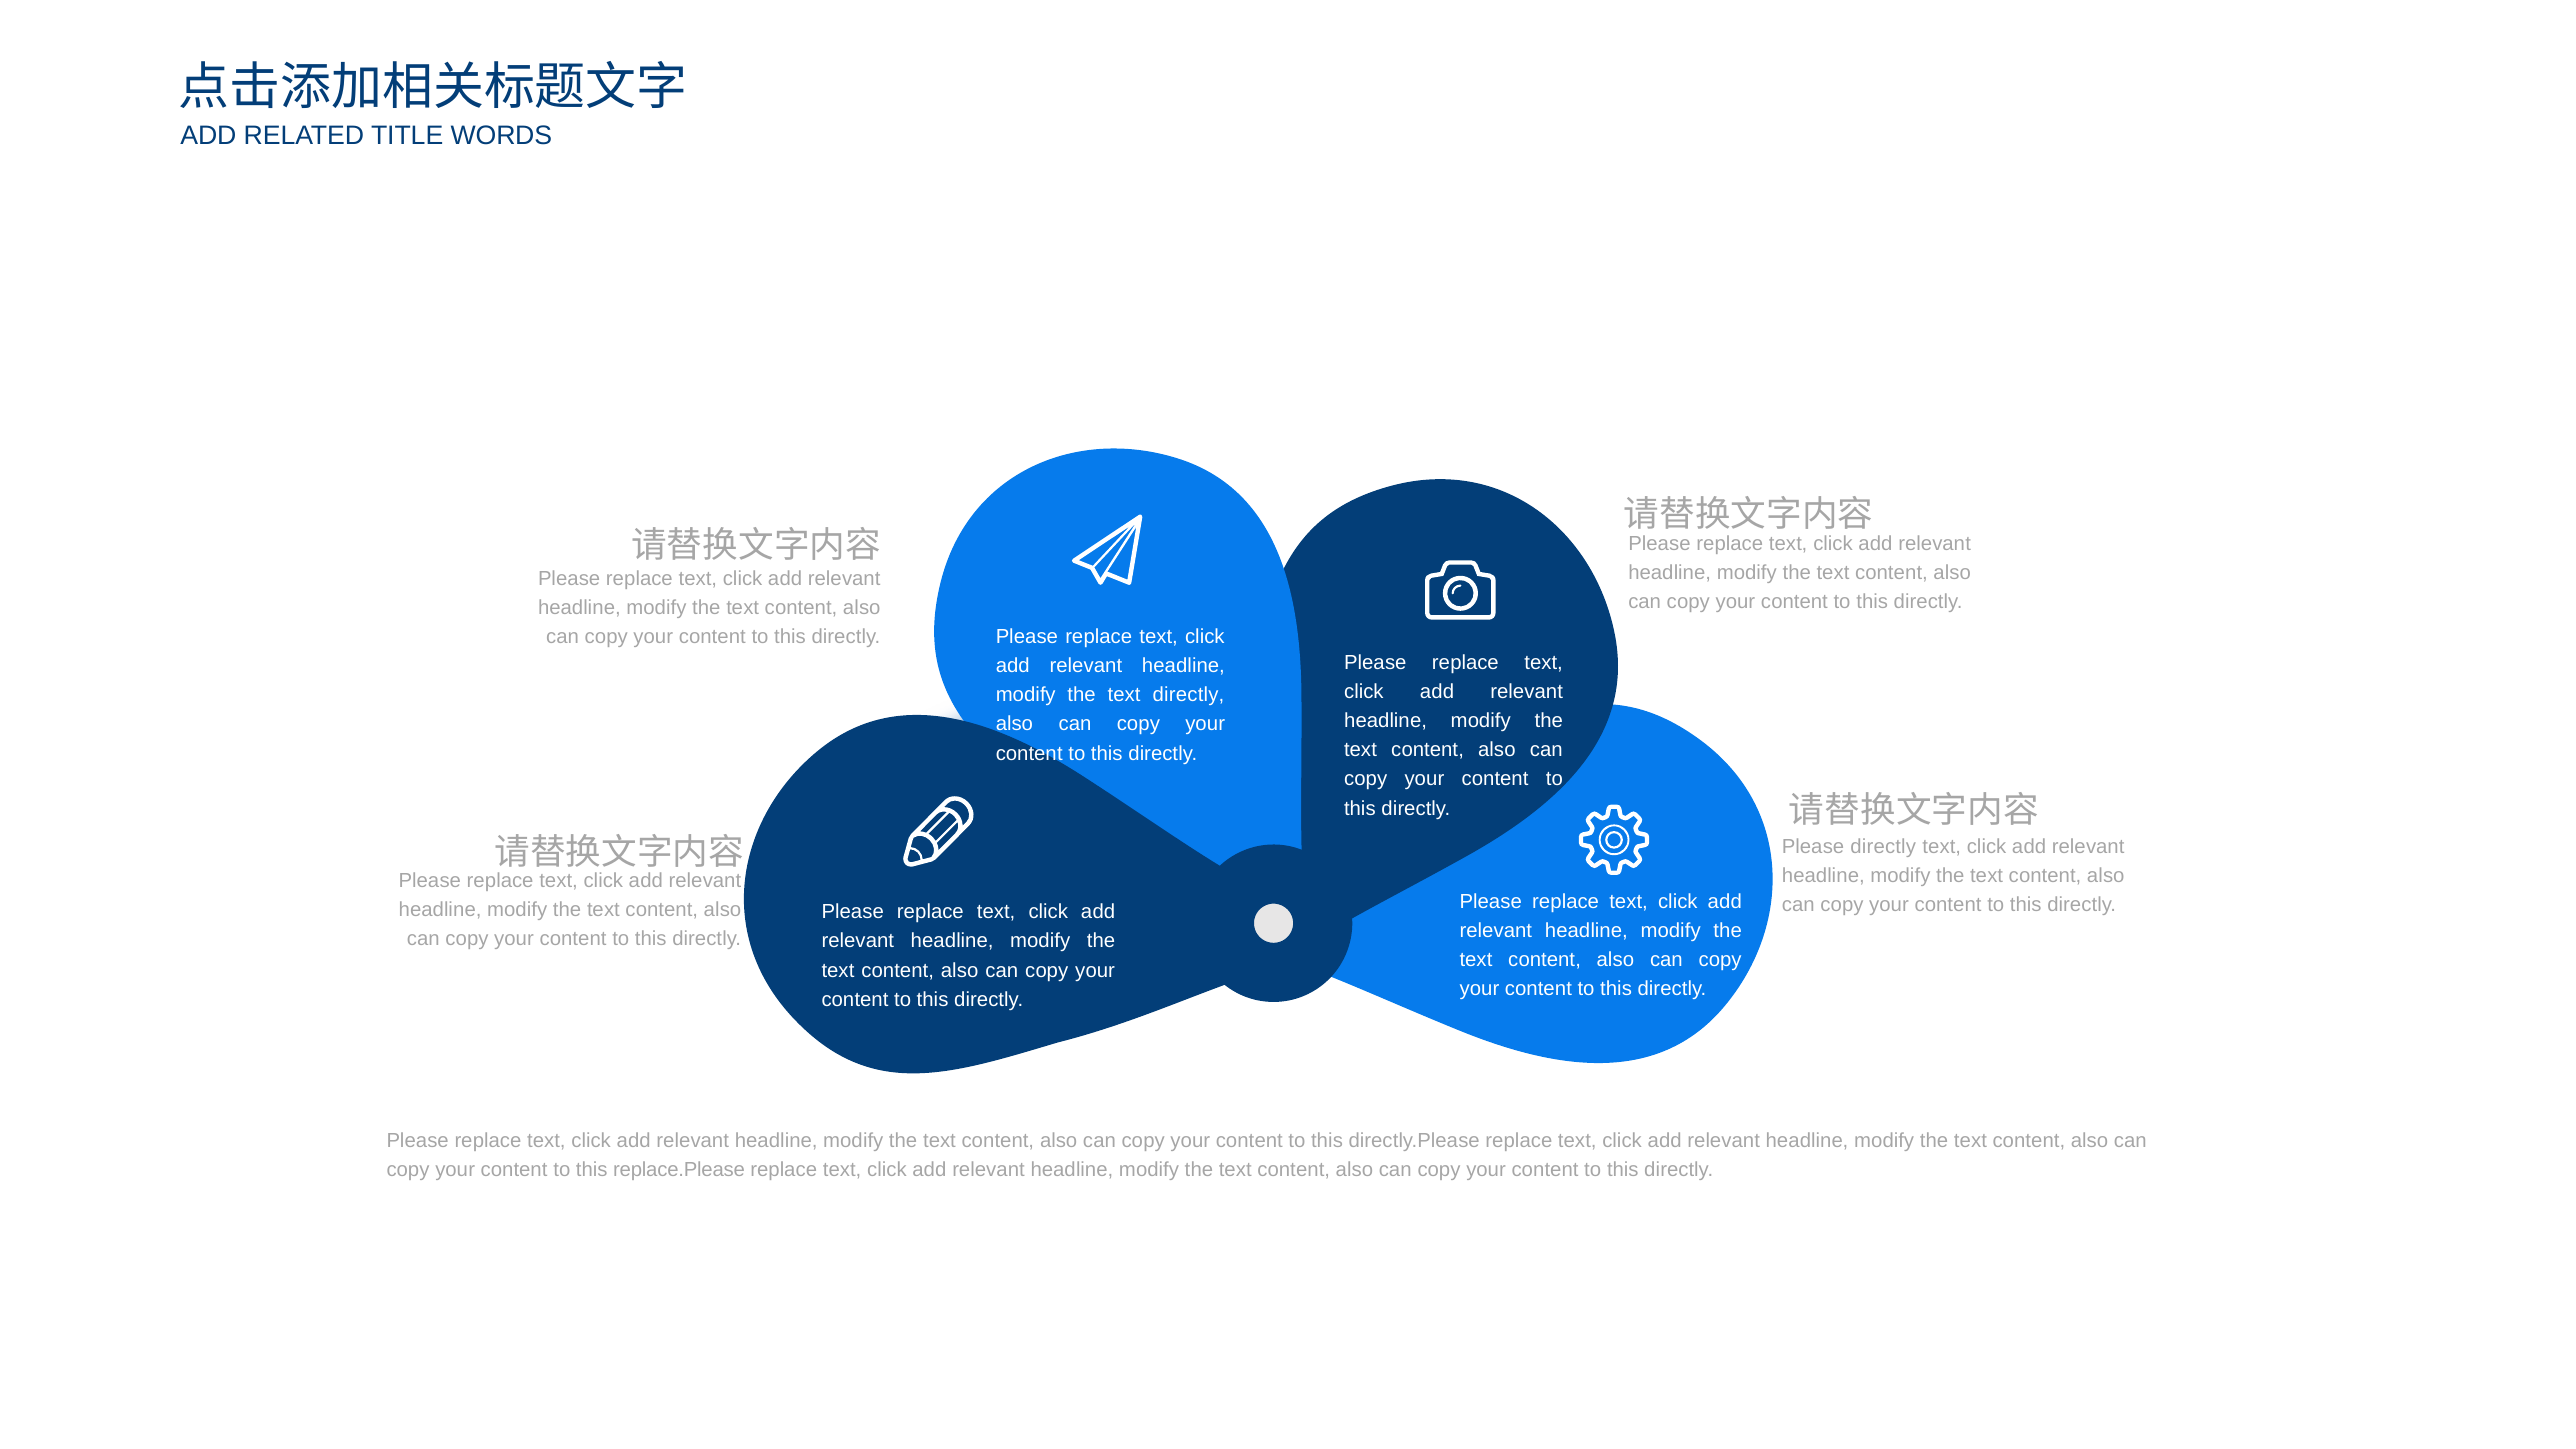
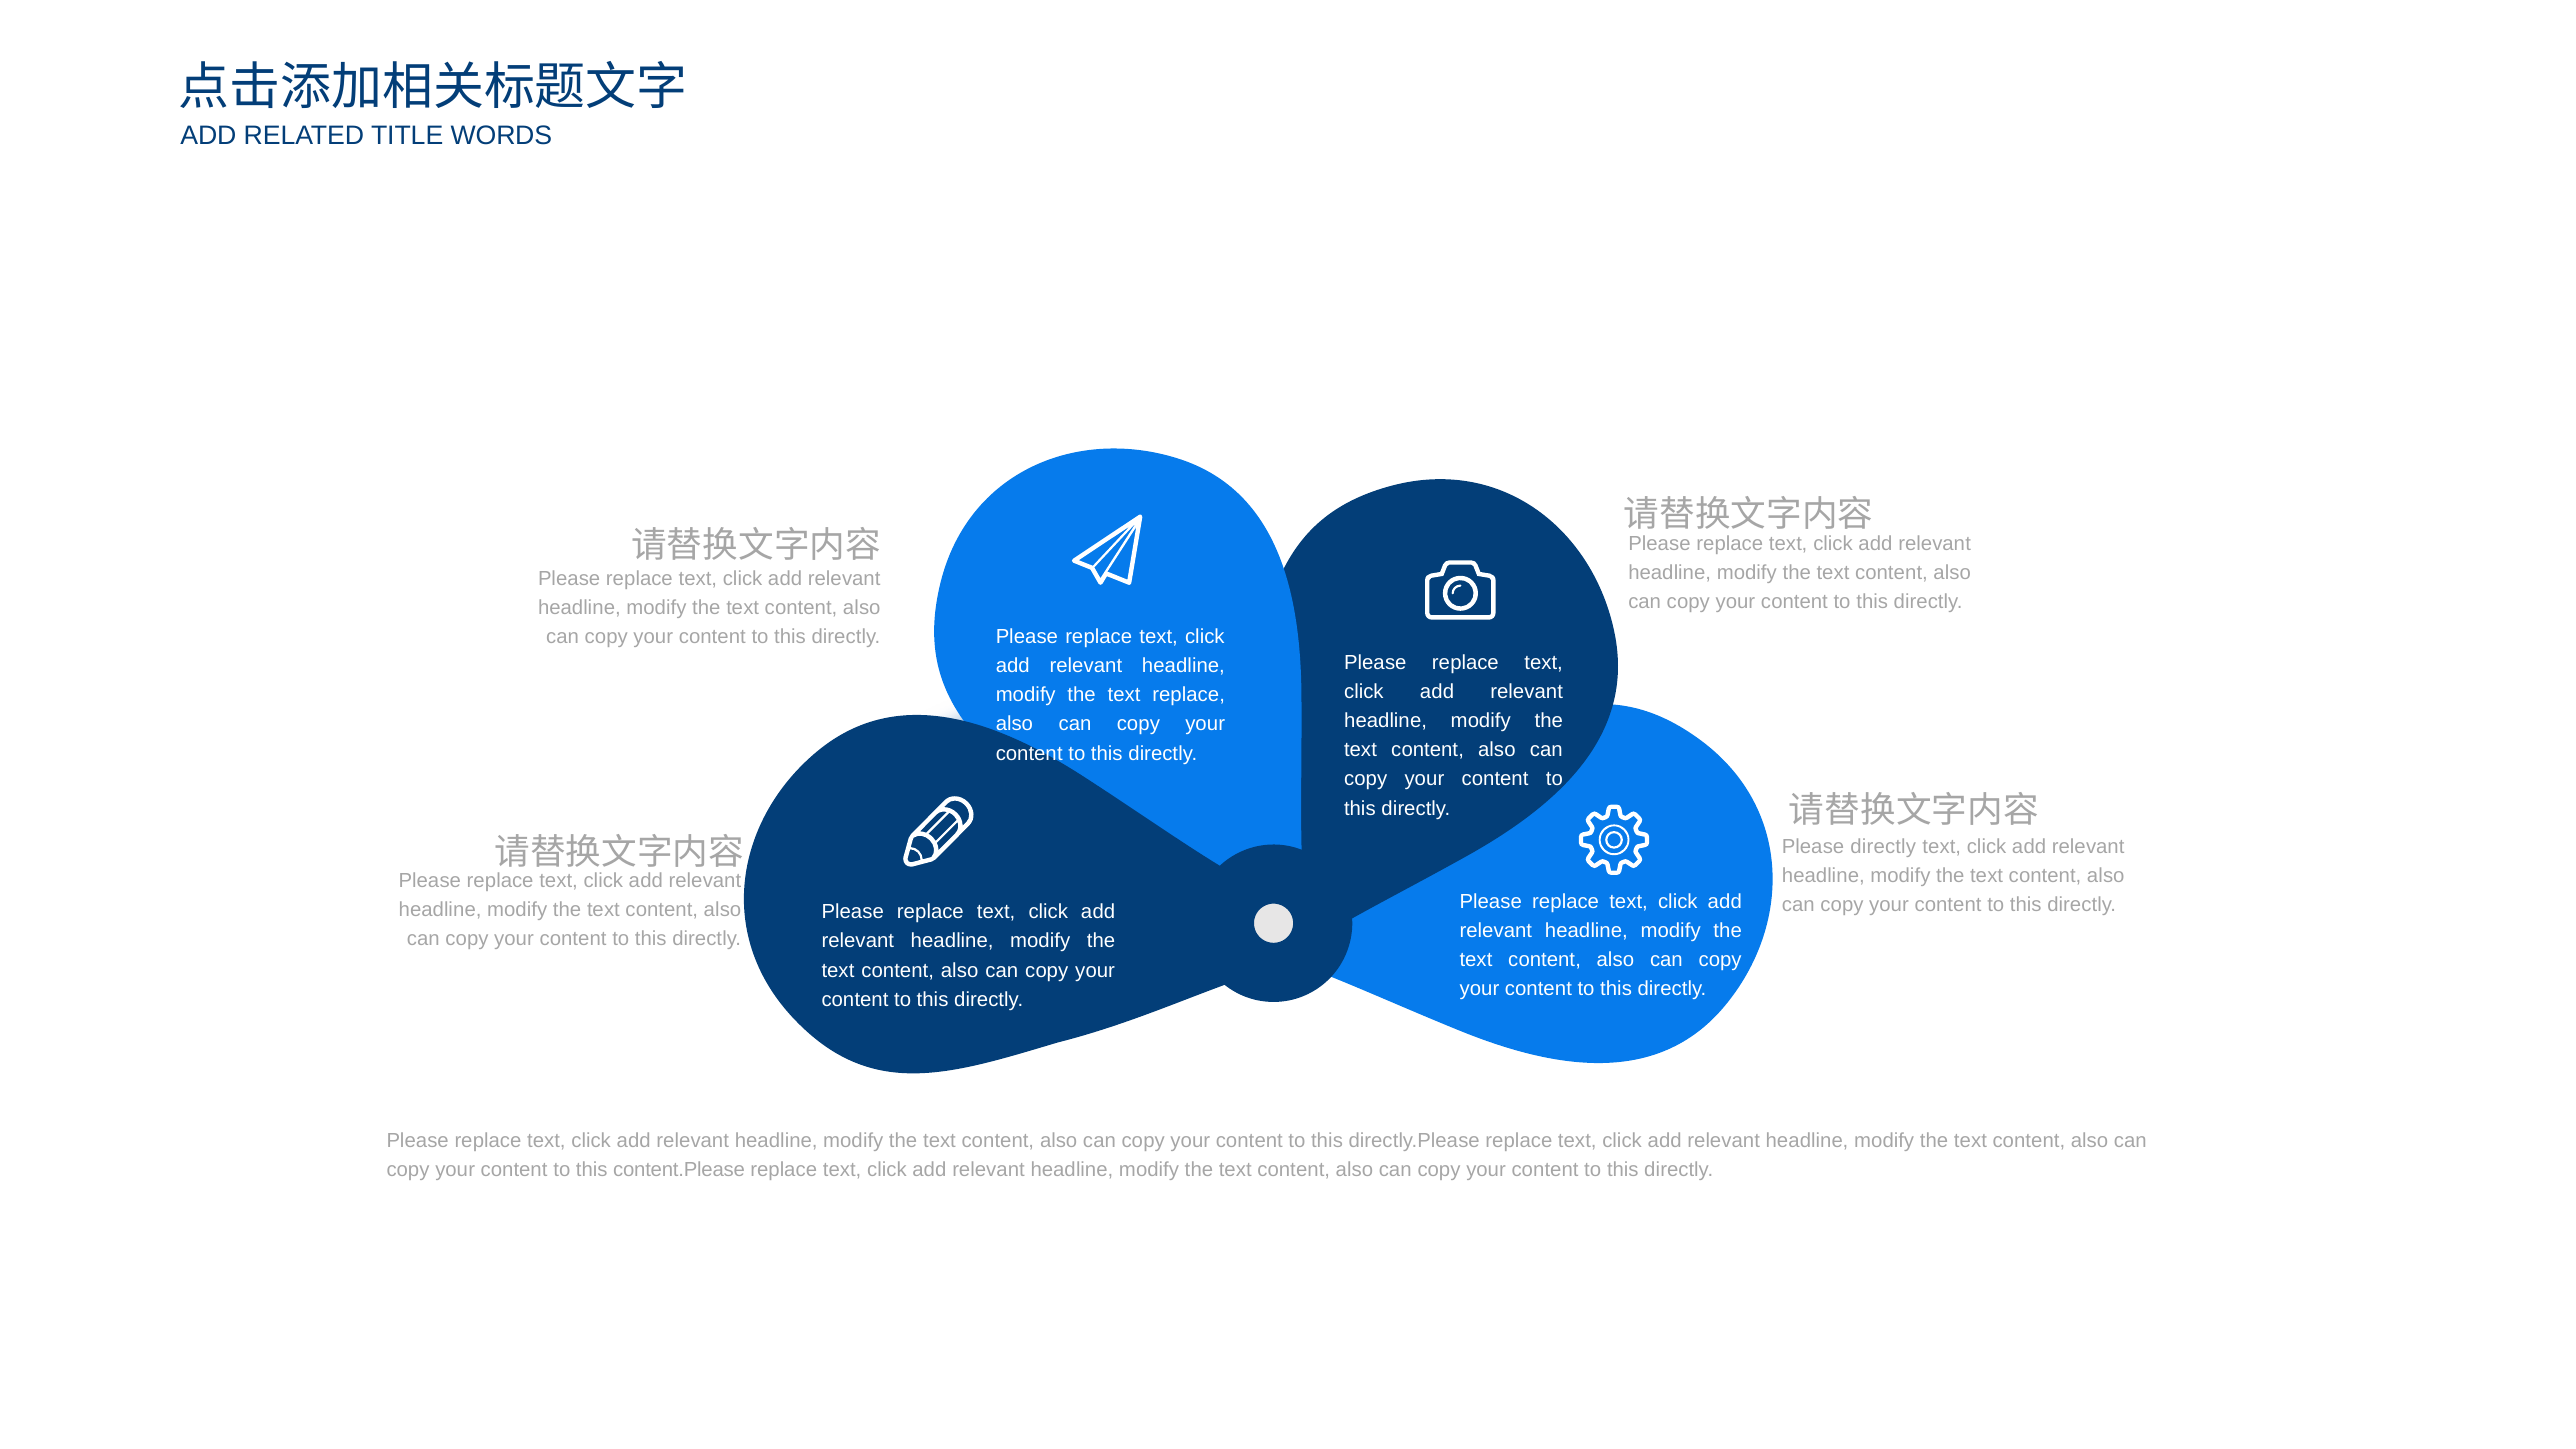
text directly: directly -> replace
replace.Please: replace.Please -> content.Please
